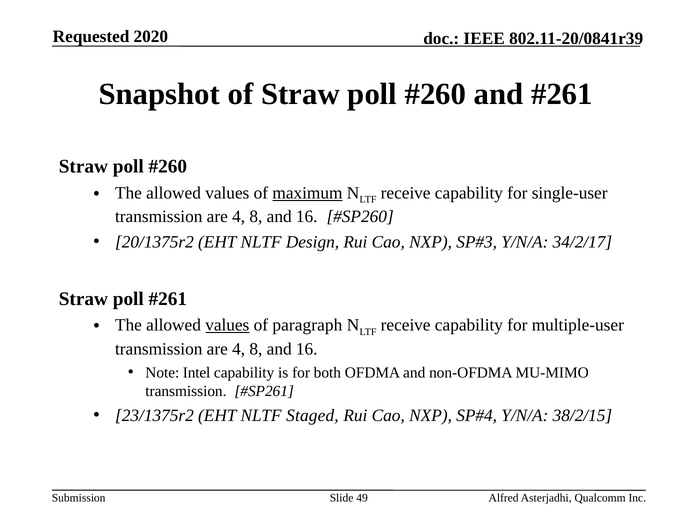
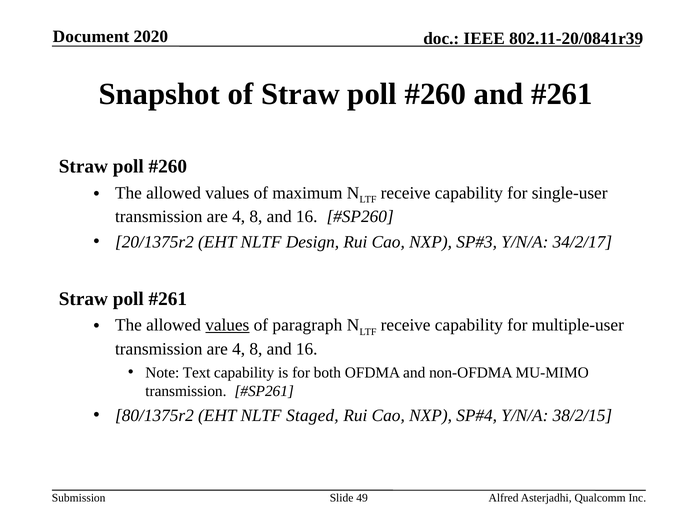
Requested: Requested -> Document
maximum underline: present -> none
Intel: Intel -> Text
23/1375r2: 23/1375r2 -> 80/1375r2
